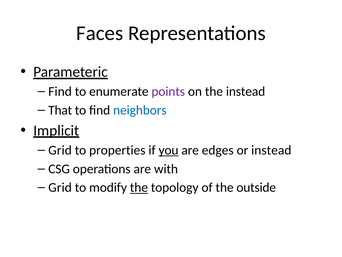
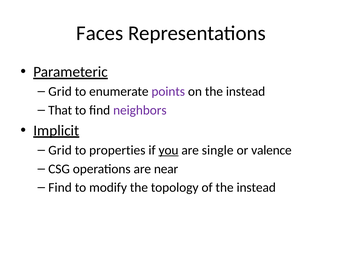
Find at (60, 91): Find -> Grid
neighbors colour: blue -> purple
edges: edges -> single
or instead: instead -> valence
with: with -> near
Grid at (60, 187): Grid -> Find
the at (139, 187) underline: present -> none
of the outside: outside -> instead
